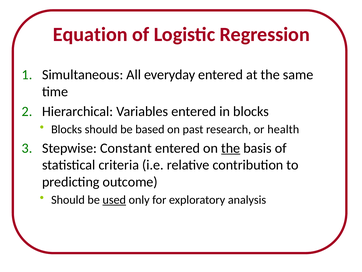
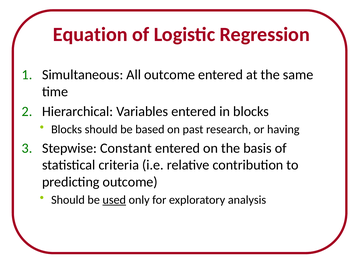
All everyday: everyday -> outcome
health: health -> having
the at (231, 148) underline: present -> none
